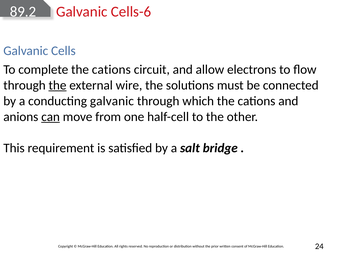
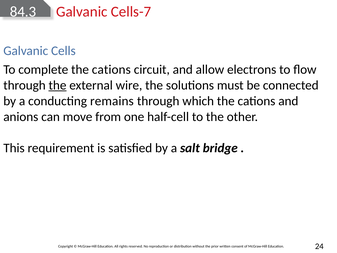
89.2: 89.2 -> 84.3
Cells-6: Cells-6 -> Cells-7
conducting galvanic: galvanic -> remains
can underline: present -> none
